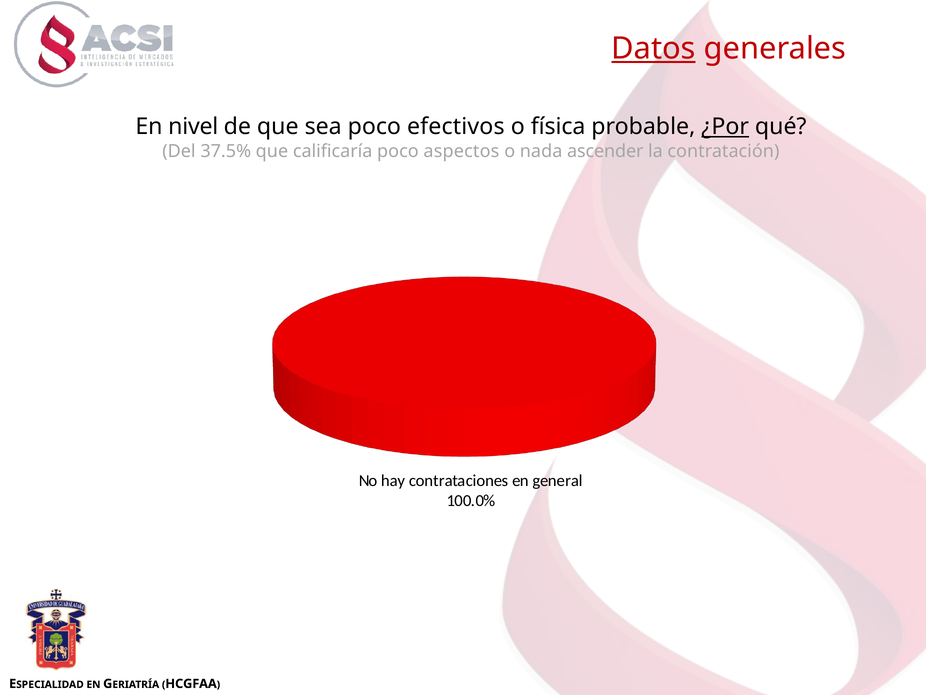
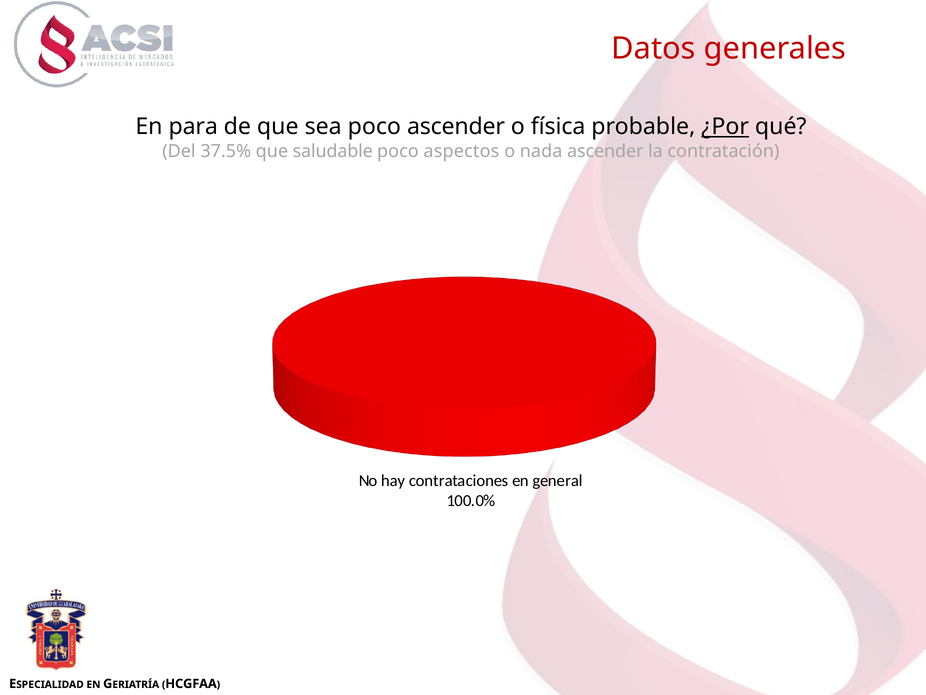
Datos underline: present -> none
nivel: nivel -> para
poco efectivos: efectivos -> ascender
calificaría: calificaría -> saludable
